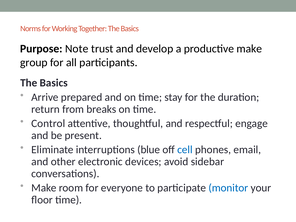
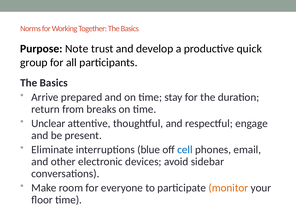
productive make: make -> quick
Control: Control -> Unclear
monitor colour: blue -> orange
